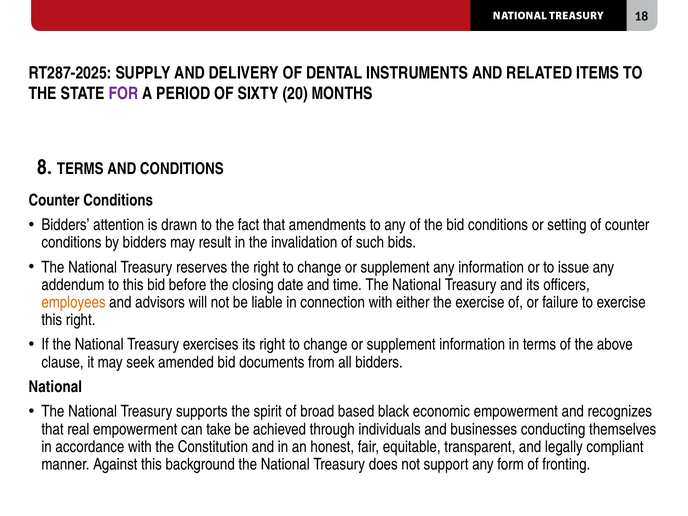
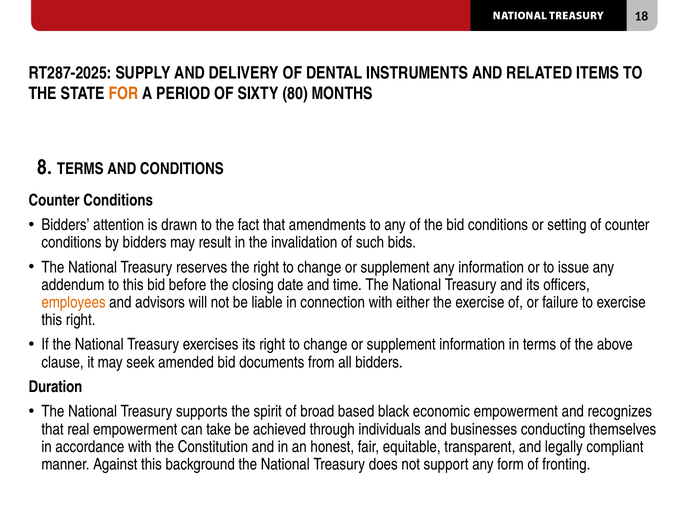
FOR colour: purple -> orange
20: 20 -> 80
National at (55, 387): National -> Duration
